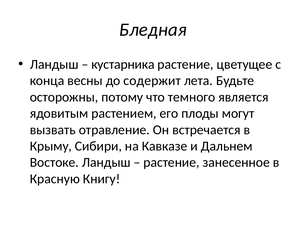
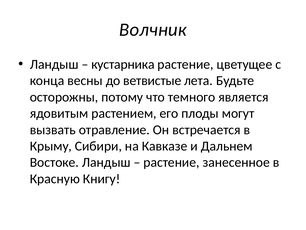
Бледная: Бледная -> Волчник
содержит: содержит -> ветвистые
